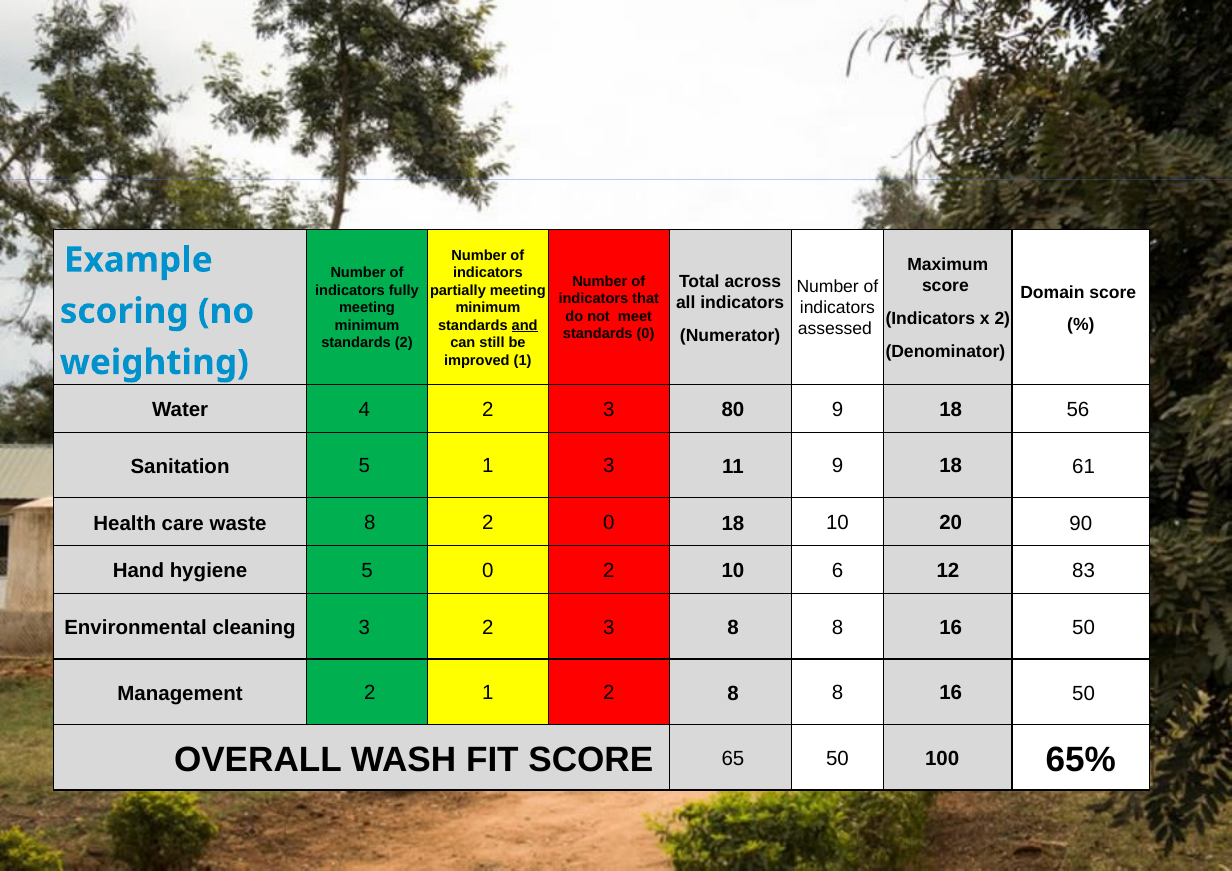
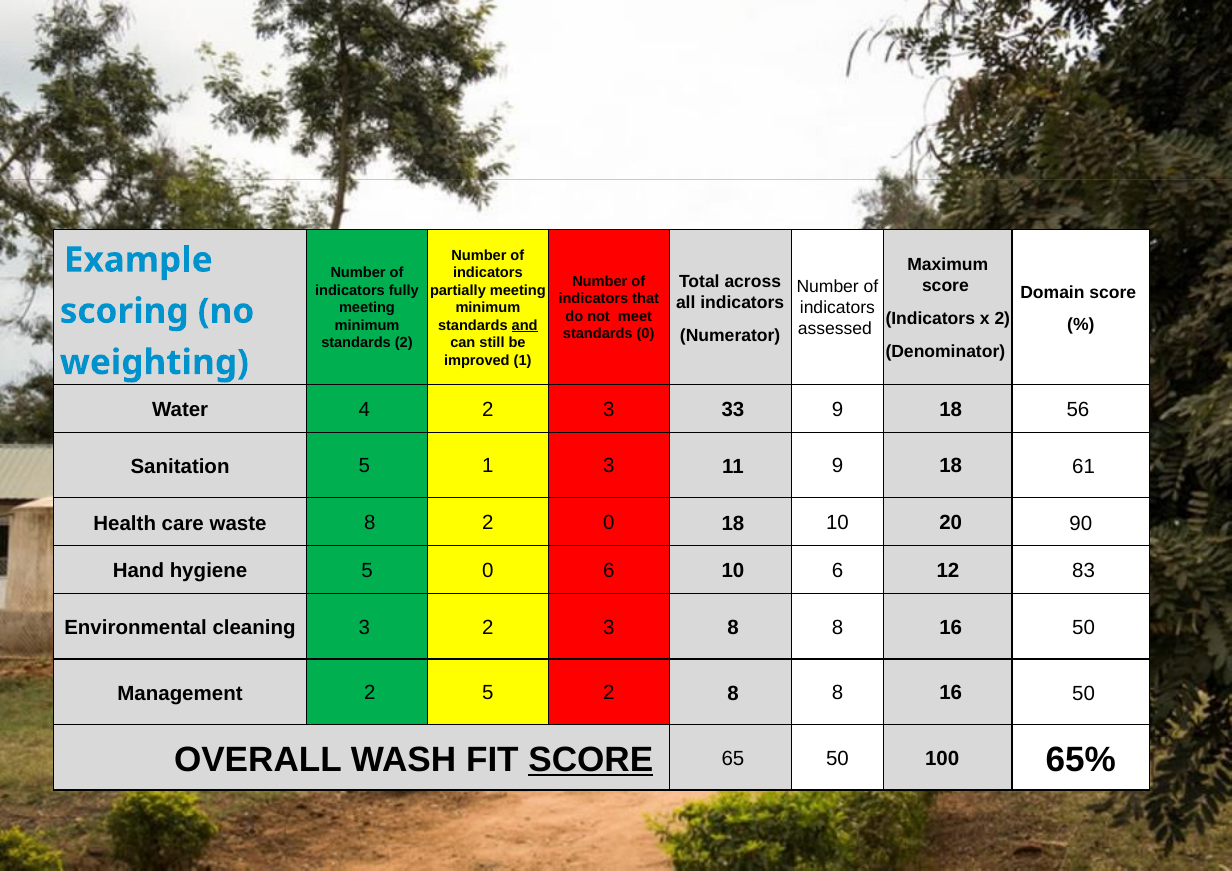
80: 80 -> 33
0 2: 2 -> 6
2 1: 1 -> 5
SCORE at (591, 760) underline: none -> present
